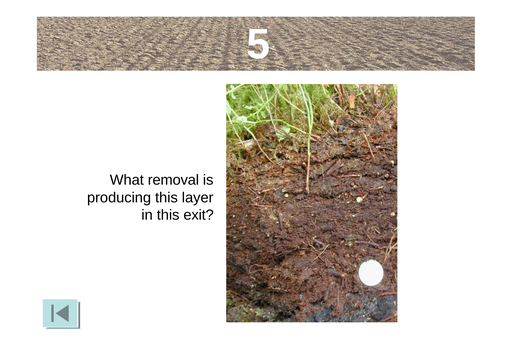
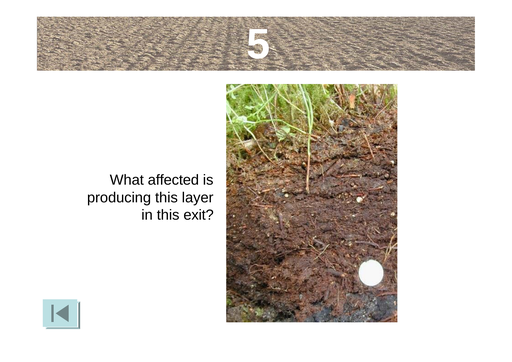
removal: removal -> affected
